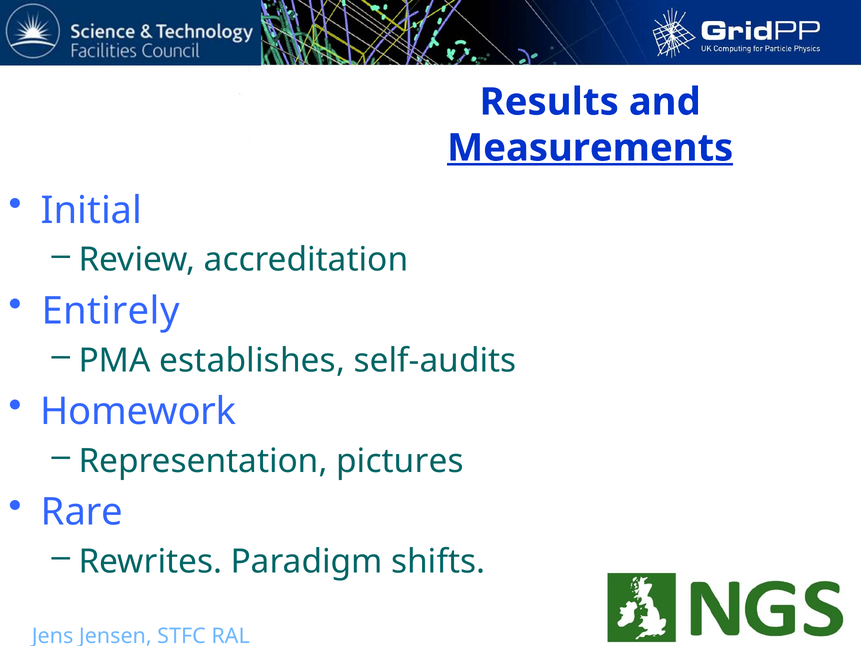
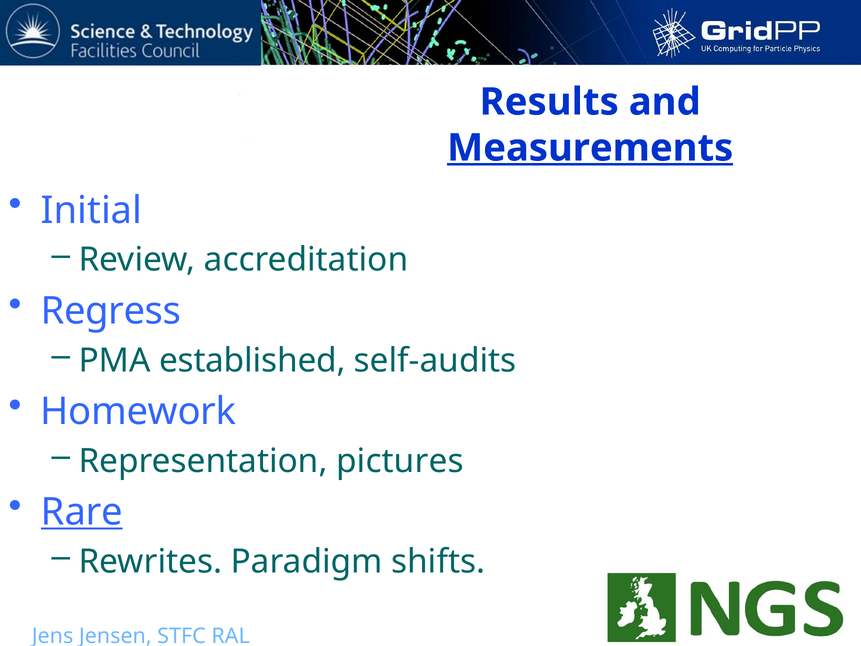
Entirely: Entirely -> Regress
establishes: establishes -> established
Rare underline: none -> present
